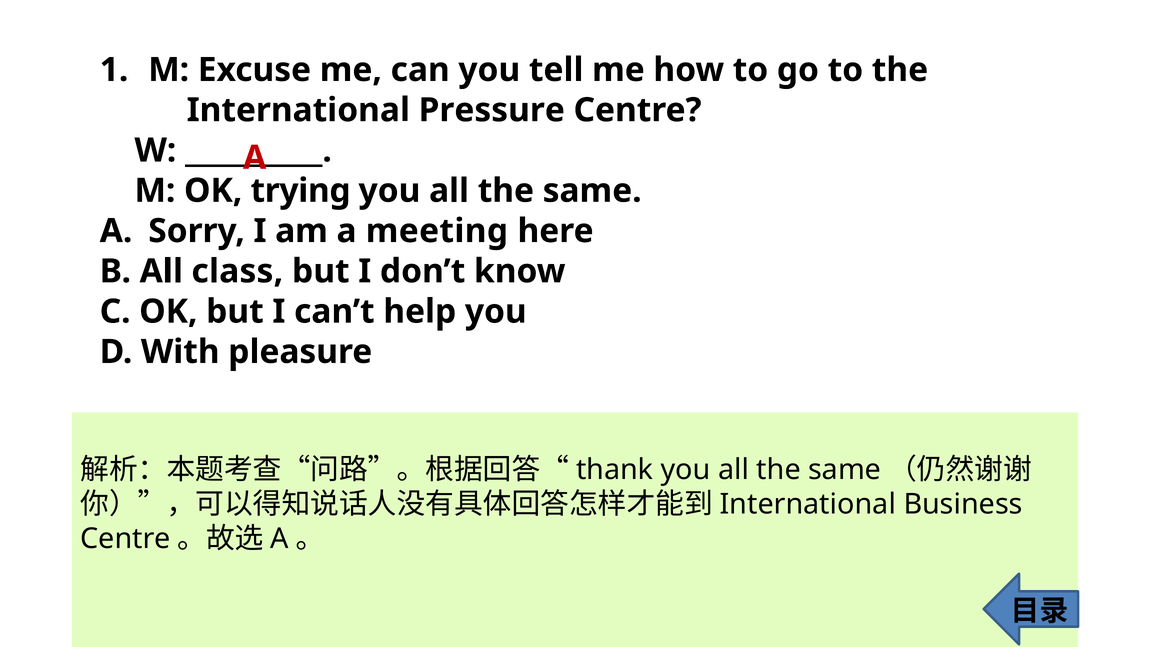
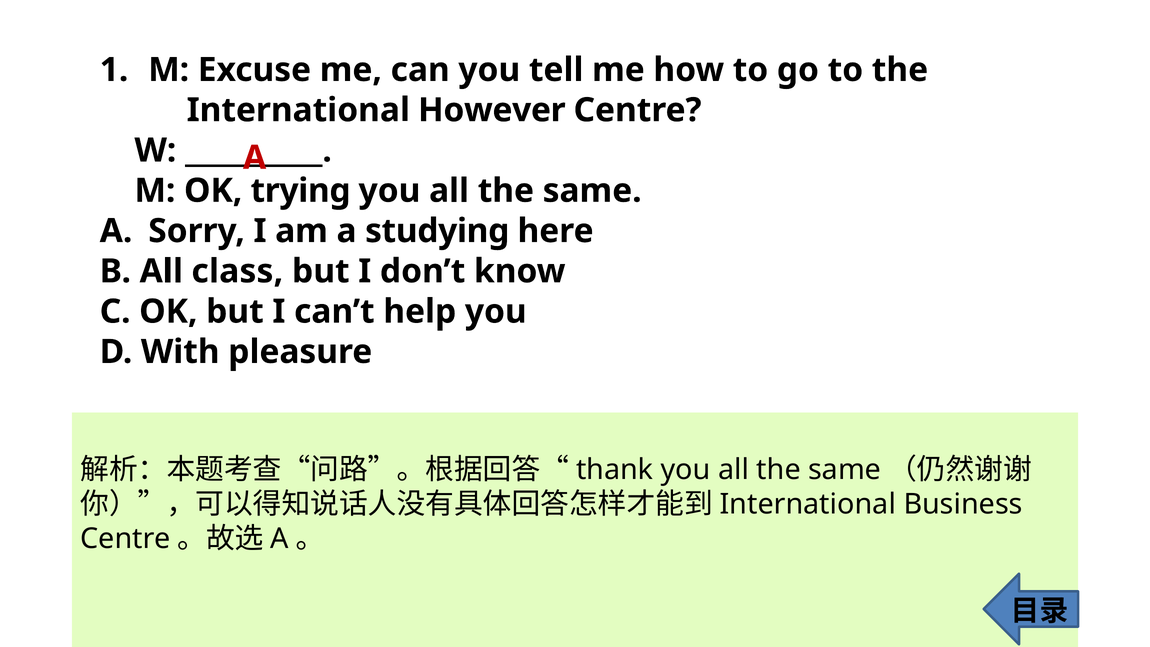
Pressure: Pressure -> However
meeting: meeting -> studying
